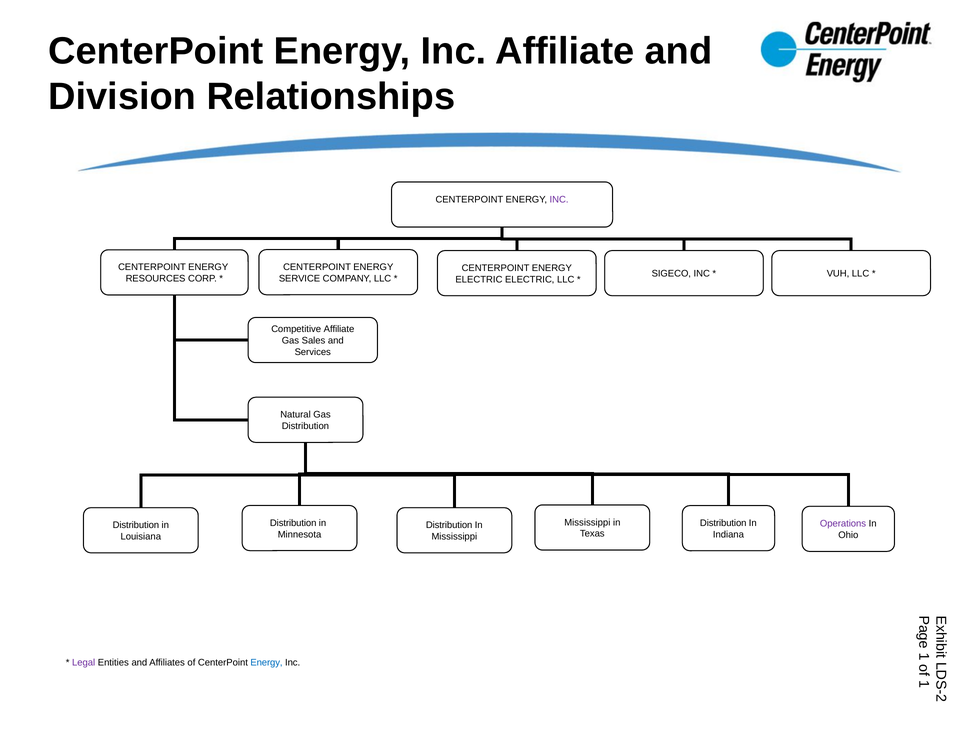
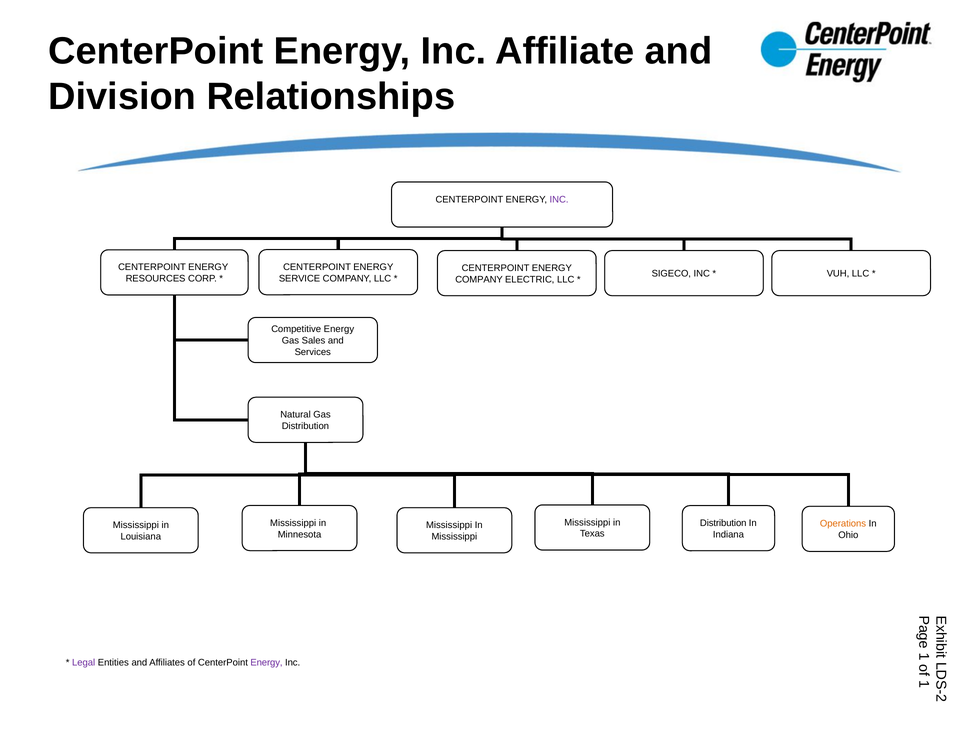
ELECTRIC at (479, 279): ELECTRIC -> COMPANY
Competitive Affiliate: Affiliate -> Energy
Distribution at (293, 523): Distribution -> Mississippi
Operations colour: purple -> orange
Distribution at (136, 525): Distribution -> Mississippi
Distribution at (449, 525): Distribution -> Mississippi
Energy at (266, 662) colour: blue -> purple
